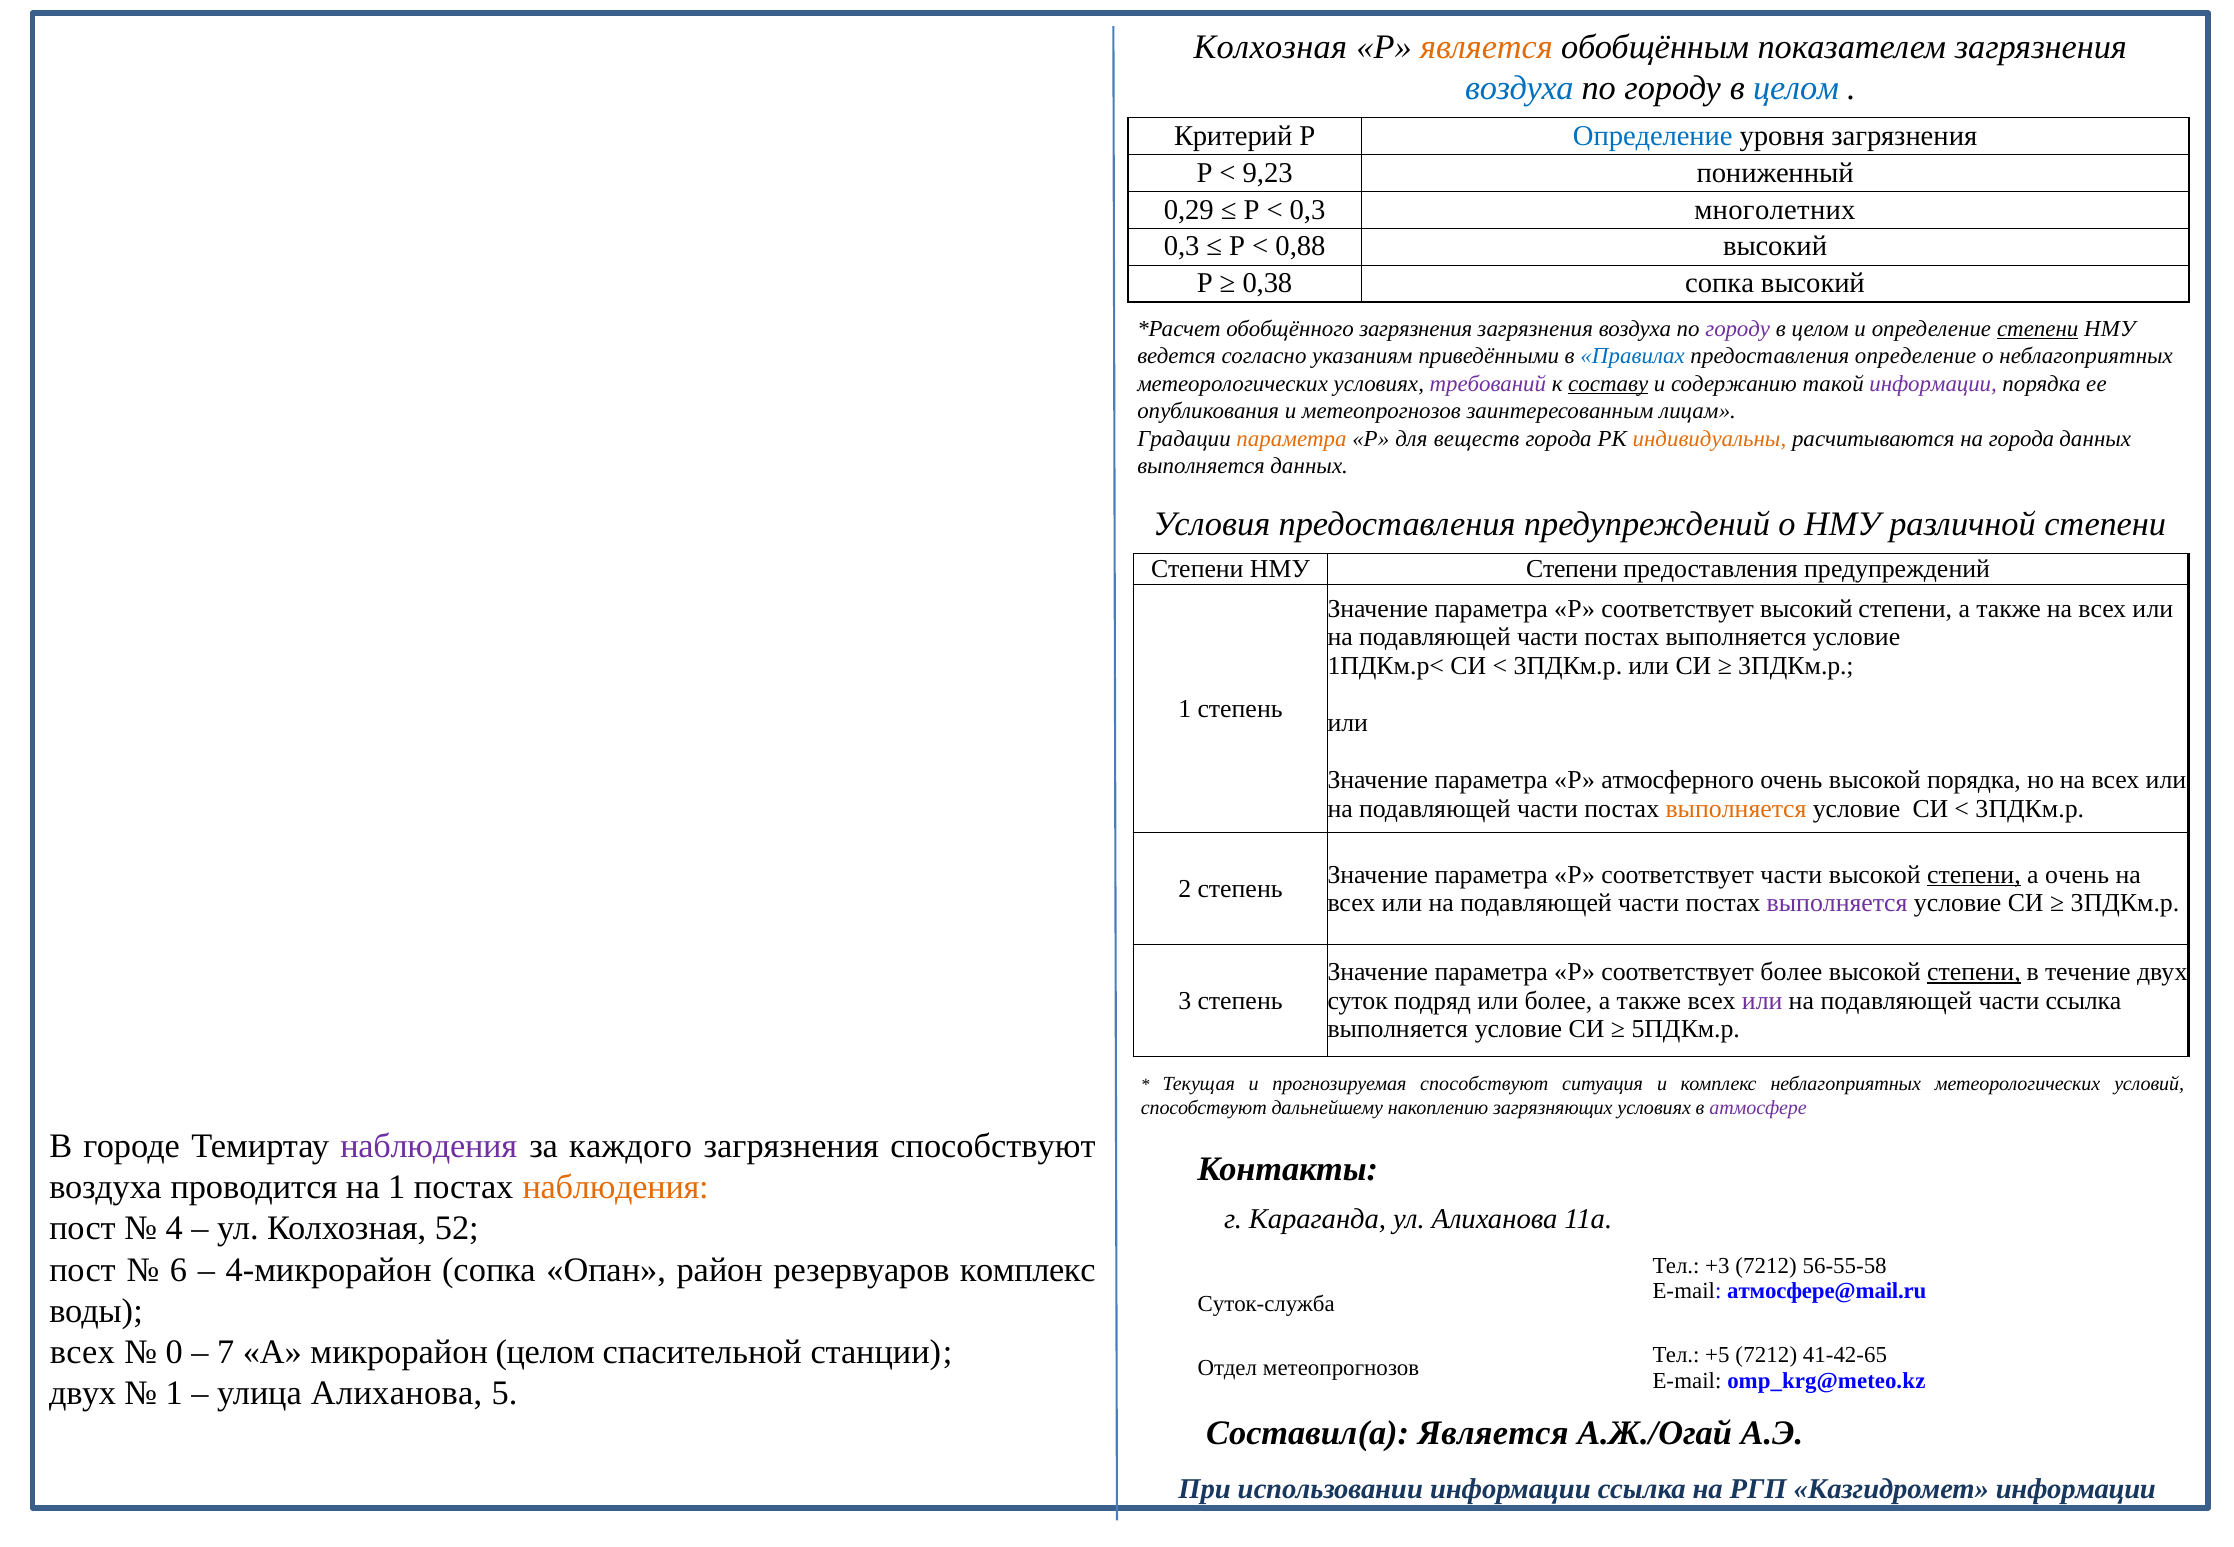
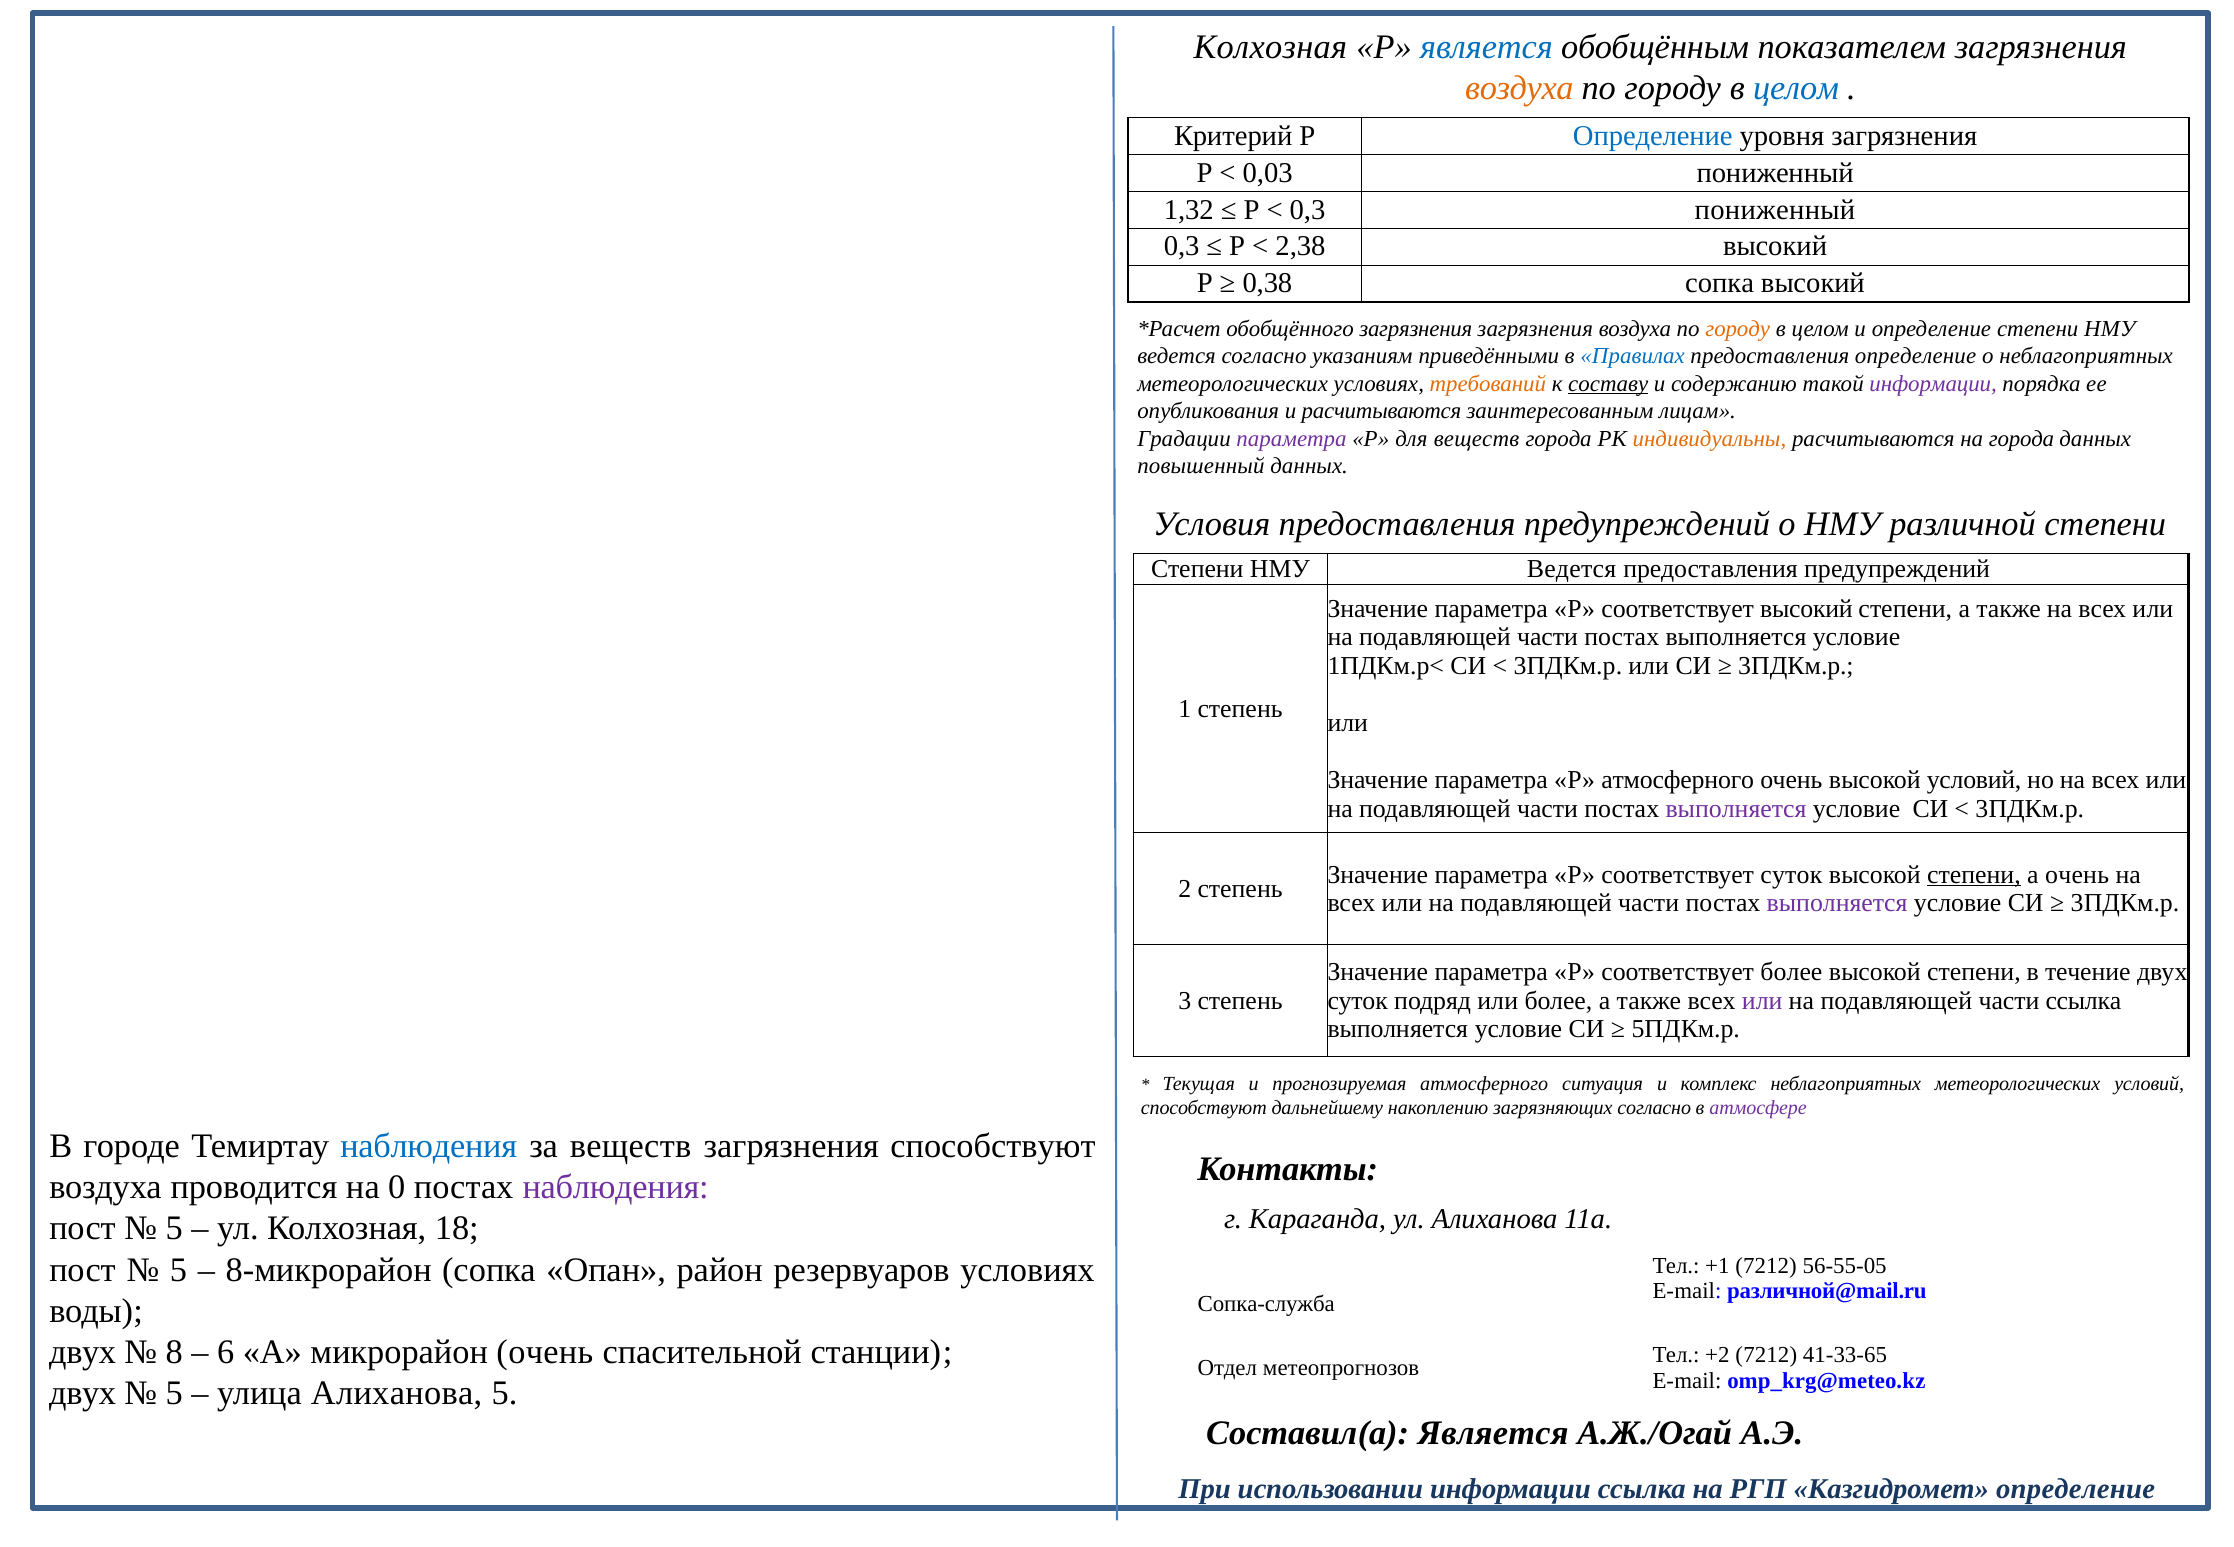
является at (1487, 47) colour: orange -> blue
воздуха at (1519, 88) colour: blue -> orange
9,23: 9,23 -> 0,03
0,29: 0,29 -> 1,32
0,3 многолетних: многолетних -> пониженный
0,88: 0,88 -> 2,38
городу at (1738, 329) colour: purple -> orange
степени at (2038, 329) underline: present -> none
требований colour: purple -> orange
и метеопрогнозов: метеопрогнозов -> расчитываются
параметра at (1292, 439) colour: orange -> purple
выполняется at (1201, 466): выполняется -> повышенный
Степени at (1572, 569): Степени -> Ведется
высокой порядка: порядка -> условий
выполняется at (1736, 809) colour: orange -> purple
соответствует части: части -> суток
степени at (1974, 972) underline: present -> none
прогнозируемая способствуют: способствуют -> атмосферного
загрязняющих условиях: условиях -> согласно
наблюдения at (429, 1146) colour: purple -> blue
за каждого: каждого -> веществ
на 1: 1 -> 0
наблюдения at (616, 1187) colour: orange -> purple
4 at (174, 1228): 4 -> 5
52: 52 -> 18
6 at (178, 1269): 6 -> 5
4-микрорайон: 4-микрорайон -> 8-микрорайон
резервуаров комплекс: комплекс -> условиях
+3: +3 -> +1
56-55-58: 56-55-58 -> 56-55-05
атмосфере@mail.ru: атмосфере@mail.ru -> различной@mail.ru
Суток-служба: Суток-служба -> Сопка-служба
всех at (82, 1352): всех -> двух
0: 0 -> 8
7: 7 -> 6
микрорайон целом: целом -> очень
+5: +5 -> +2
41-42-65: 41-42-65 -> 41-33-65
1 at (174, 1393): 1 -> 5
Казгидромет информации: информации -> определение
